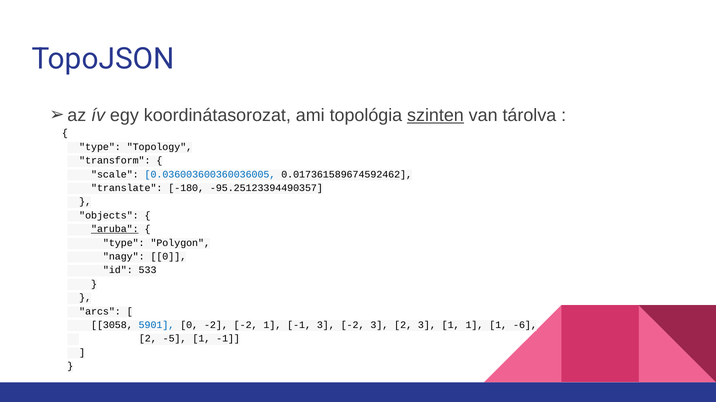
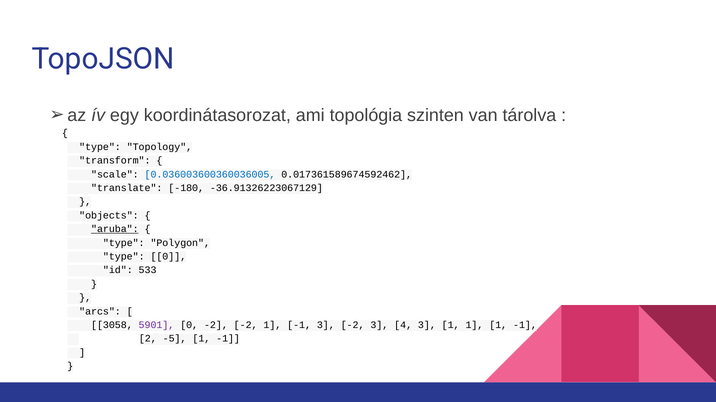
szinten underline: present -> none
-95.25123394490357: -95.25123394490357 -> -36.91326223067129
nagy at (124, 257): nagy -> type
5901 colour: blue -> purple
3 2: 2 -> 4
1 1 -6: -6 -> -1
